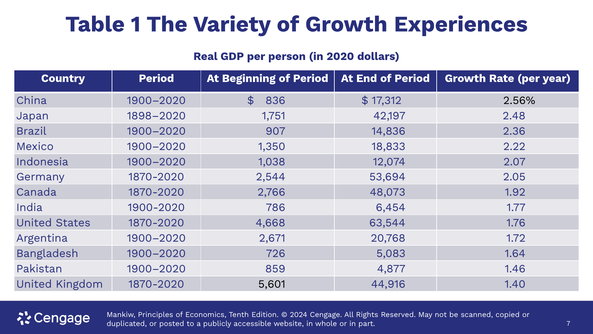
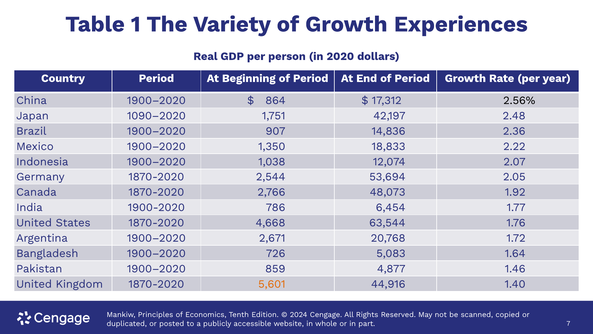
836: 836 -> 864
1898–2020: 1898–2020 -> 1090–2020
5,601 colour: black -> orange
